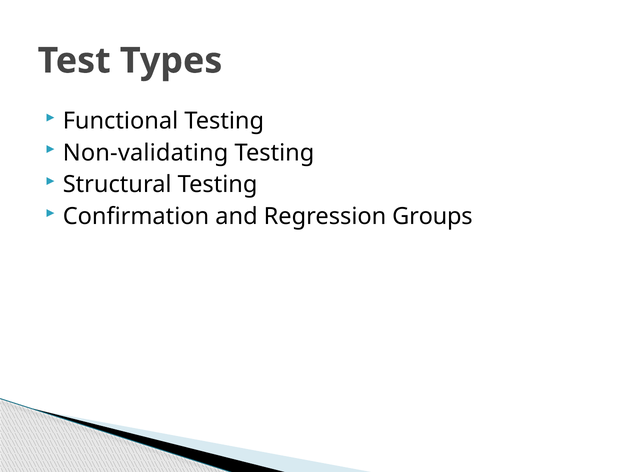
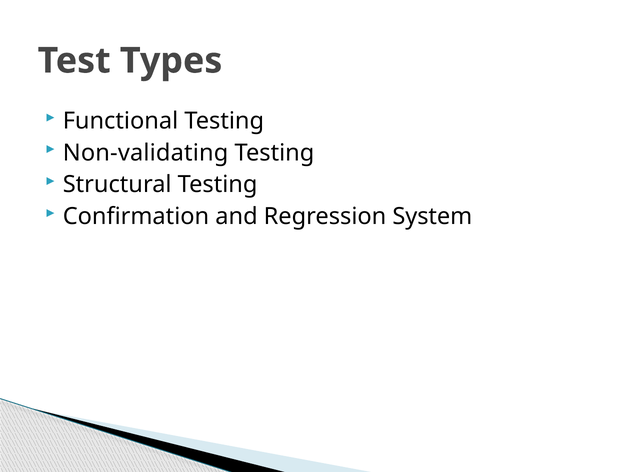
Groups: Groups -> System
